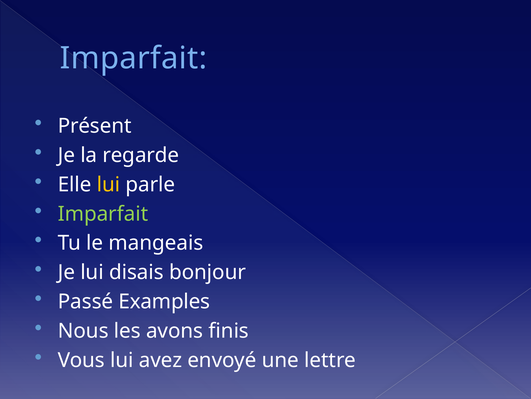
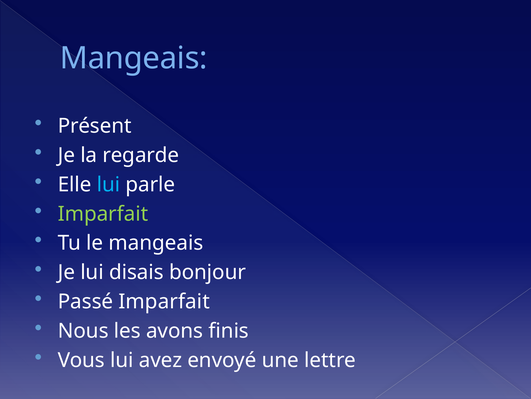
Imparfait at (133, 58): Imparfait -> Mangeais
lui at (109, 184) colour: yellow -> light blue
Passé Examples: Examples -> Imparfait
